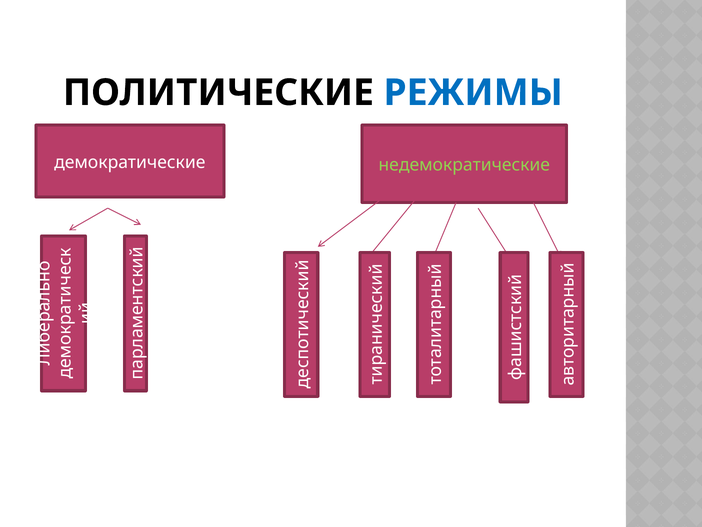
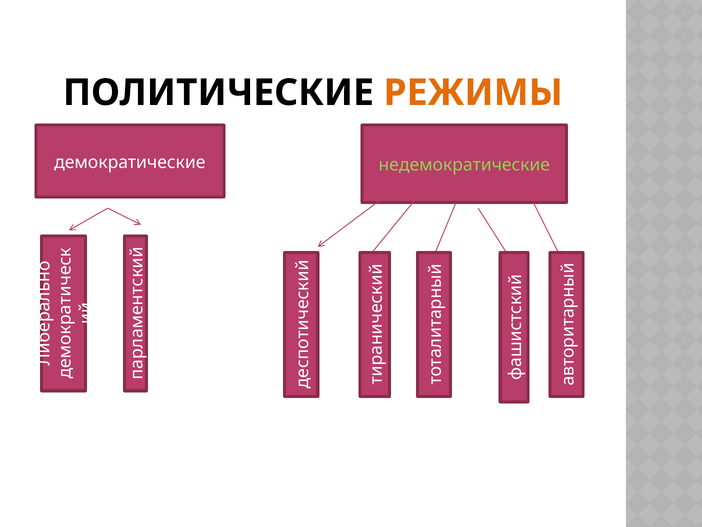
РЕЖИМЫ colour: blue -> orange
